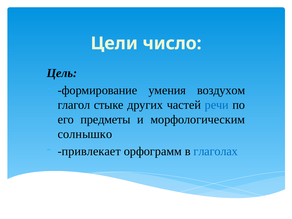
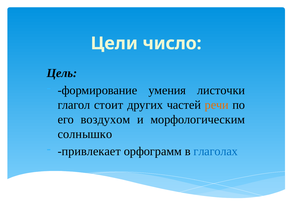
воздухом: воздухом -> листочки
стыке: стыке -> стоит
речи colour: blue -> orange
предметы: предметы -> воздухом
